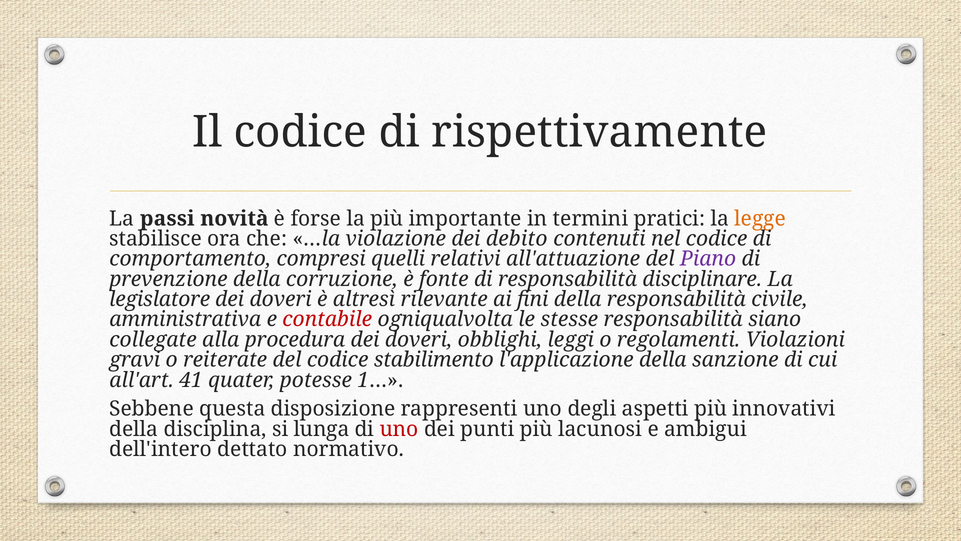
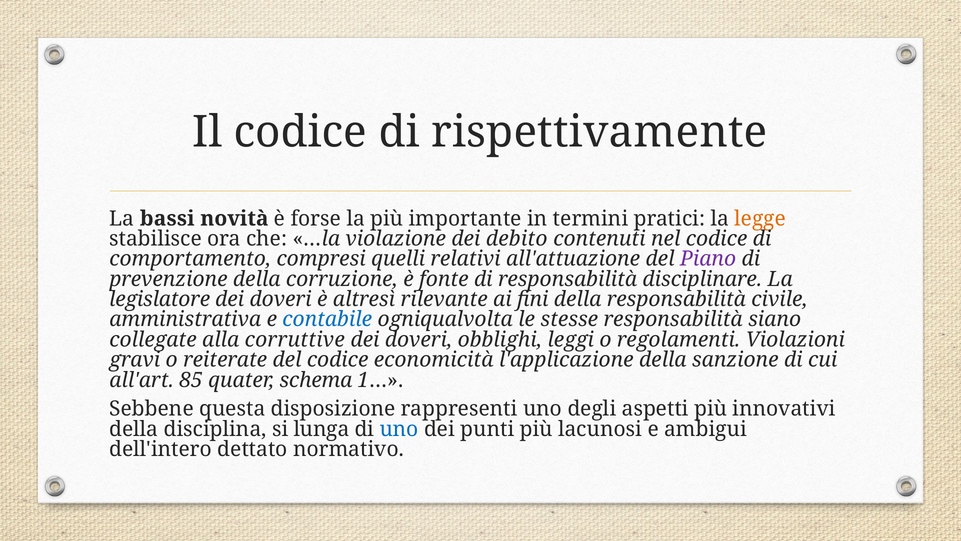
passi: passi -> bassi
contabile colour: red -> blue
procedura: procedura -> corruttive
stabilimento: stabilimento -> economicità
41: 41 -> 85
potesse: potesse -> schema
uno at (399, 429) colour: red -> blue
